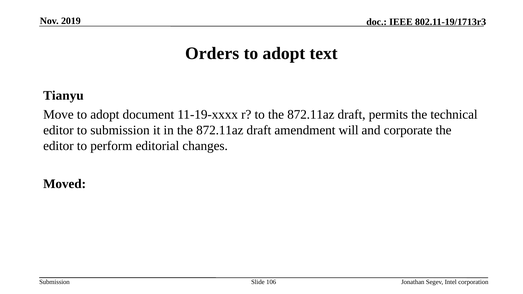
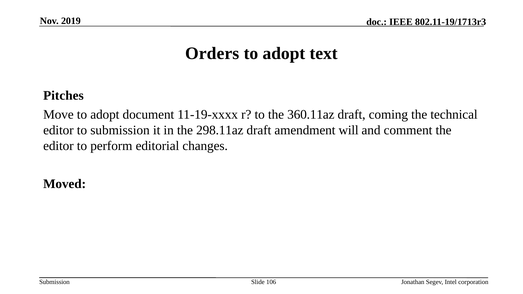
Tianyu: Tianyu -> Pitches
to the 872.11az: 872.11az -> 360.11az
permits: permits -> coming
in the 872.11az: 872.11az -> 298.11az
corporate: corporate -> comment
